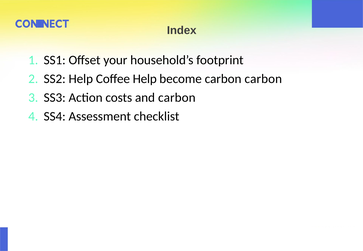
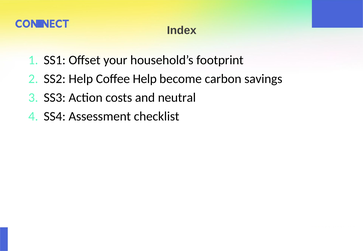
carbon carbon: carbon -> savings
and carbon: carbon -> neutral
